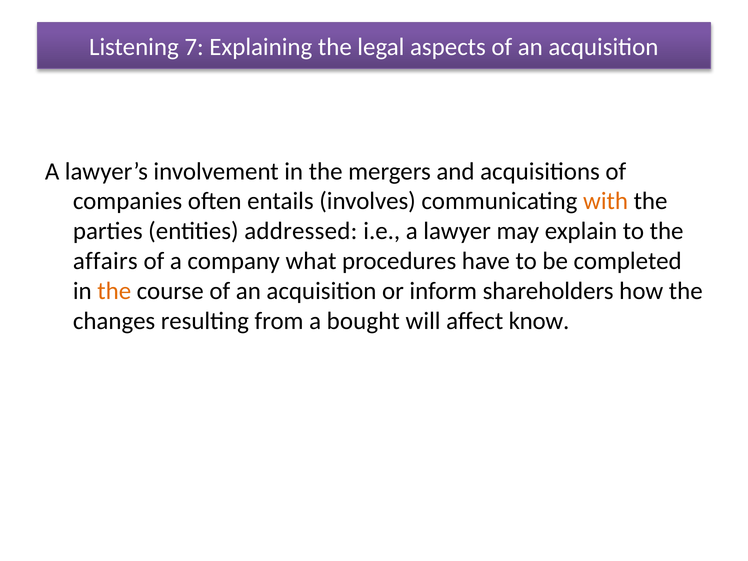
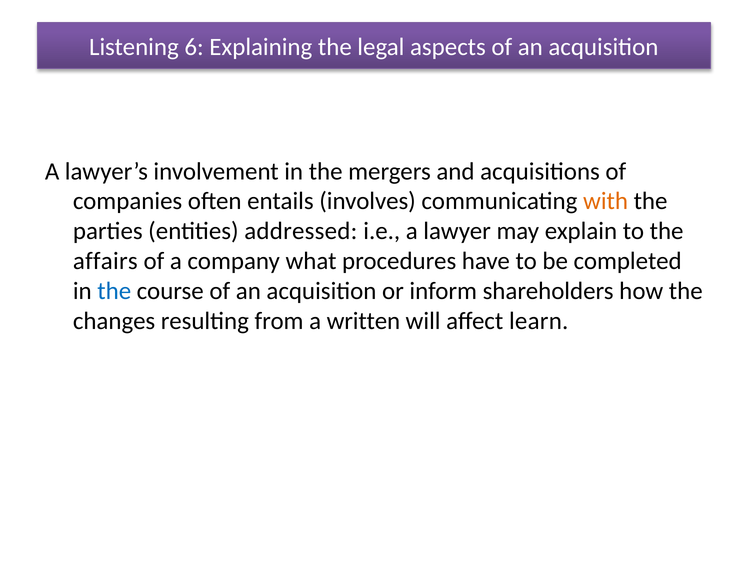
7: 7 -> 6
the at (114, 291) colour: orange -> blue
bought: bought -> written
know: know -> learn
